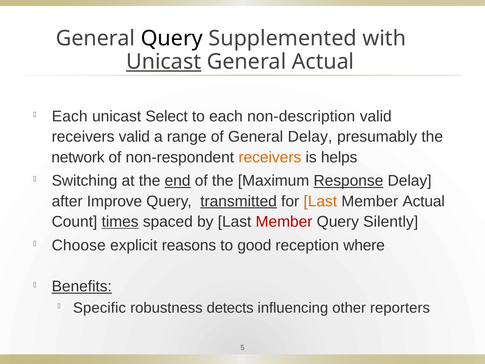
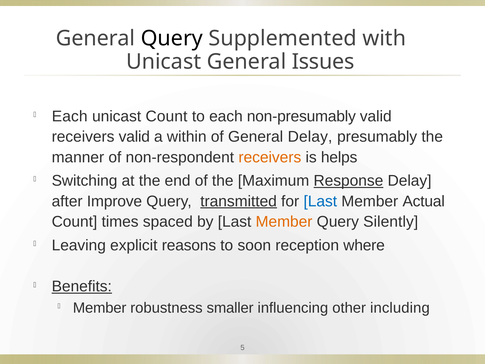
Unicast at (164, 62) underline: present -> none
General Actual: Actual -> Issues
unicast Select: Select -> Count
non-description: non-description -> non-presumably
range: range -> within
network: network -> manner
end underline: present -> none
Last at (320, 201) colour: orange -> blue
times underline: present -> none
Member at (284, 222) colour: red -> orange
Choose: Choose -> Leaving
good: good -> soon
Specific at (99, 308): Specific -> Member
detects: detects -> smaller
reporters: reporters -> including
